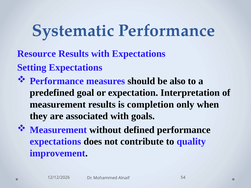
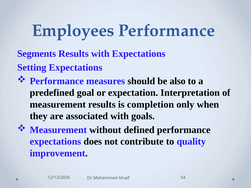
Systematic: Systematic -> Employees
Resource: Resource -> Segments
